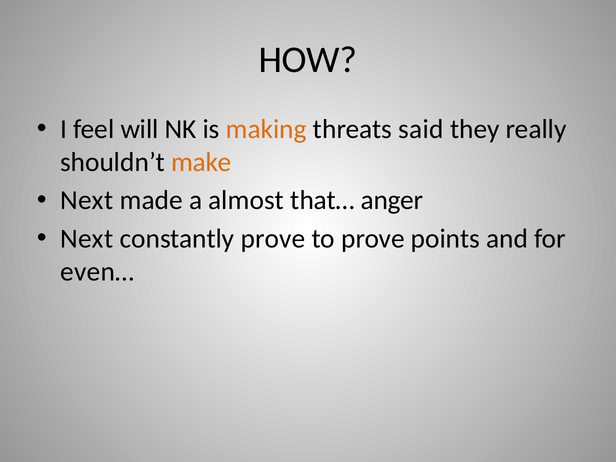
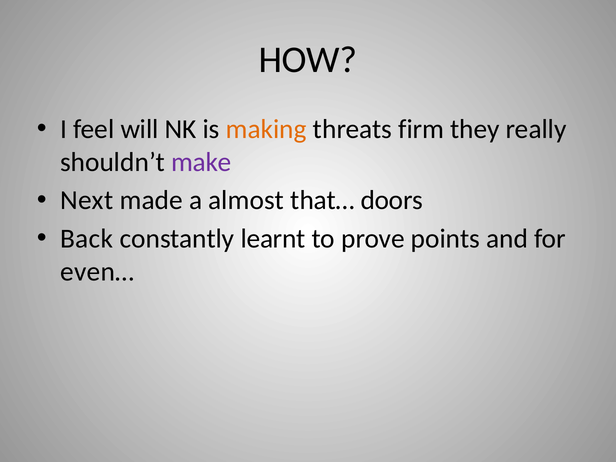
said: said -> firm
make colour: orange -> purple
anger: anger -> doors
Next at (87, 239): Next -> Back
constantly prove: prove -> learnt
